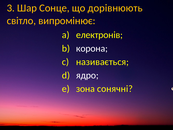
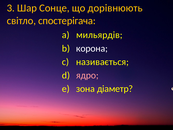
випромінює: випромінює -> спостерігача
електронів: електронів -> мильярдів
ядро colour: white -> pink
сонячні: сонячні -> діаметр
